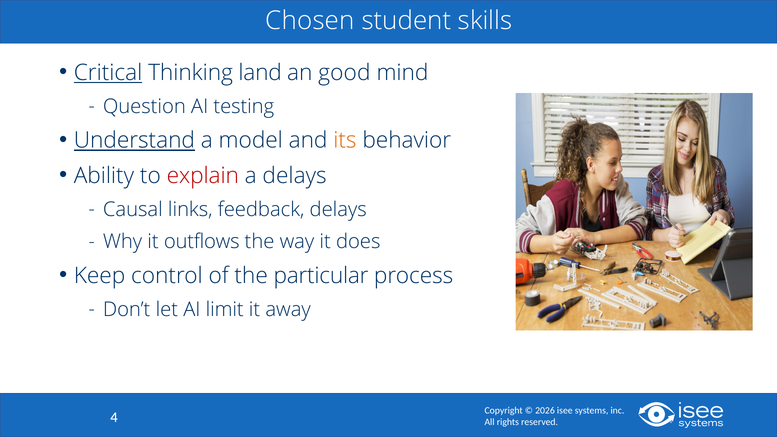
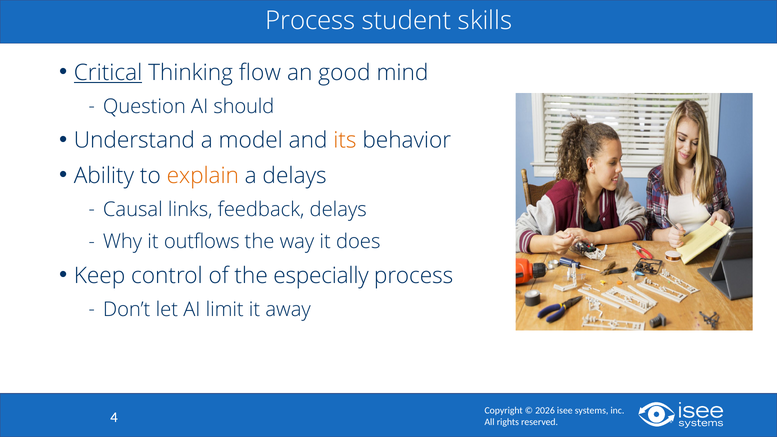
Chosen at (310, 21): Chosen -> Process
land: land -> flow
testing: testing -> should
Understand underline: present -> none
explain colour: red -> orange
particular: particular -> especially
